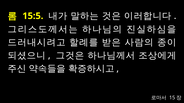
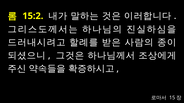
15:5: 15:5 -> 15:2
